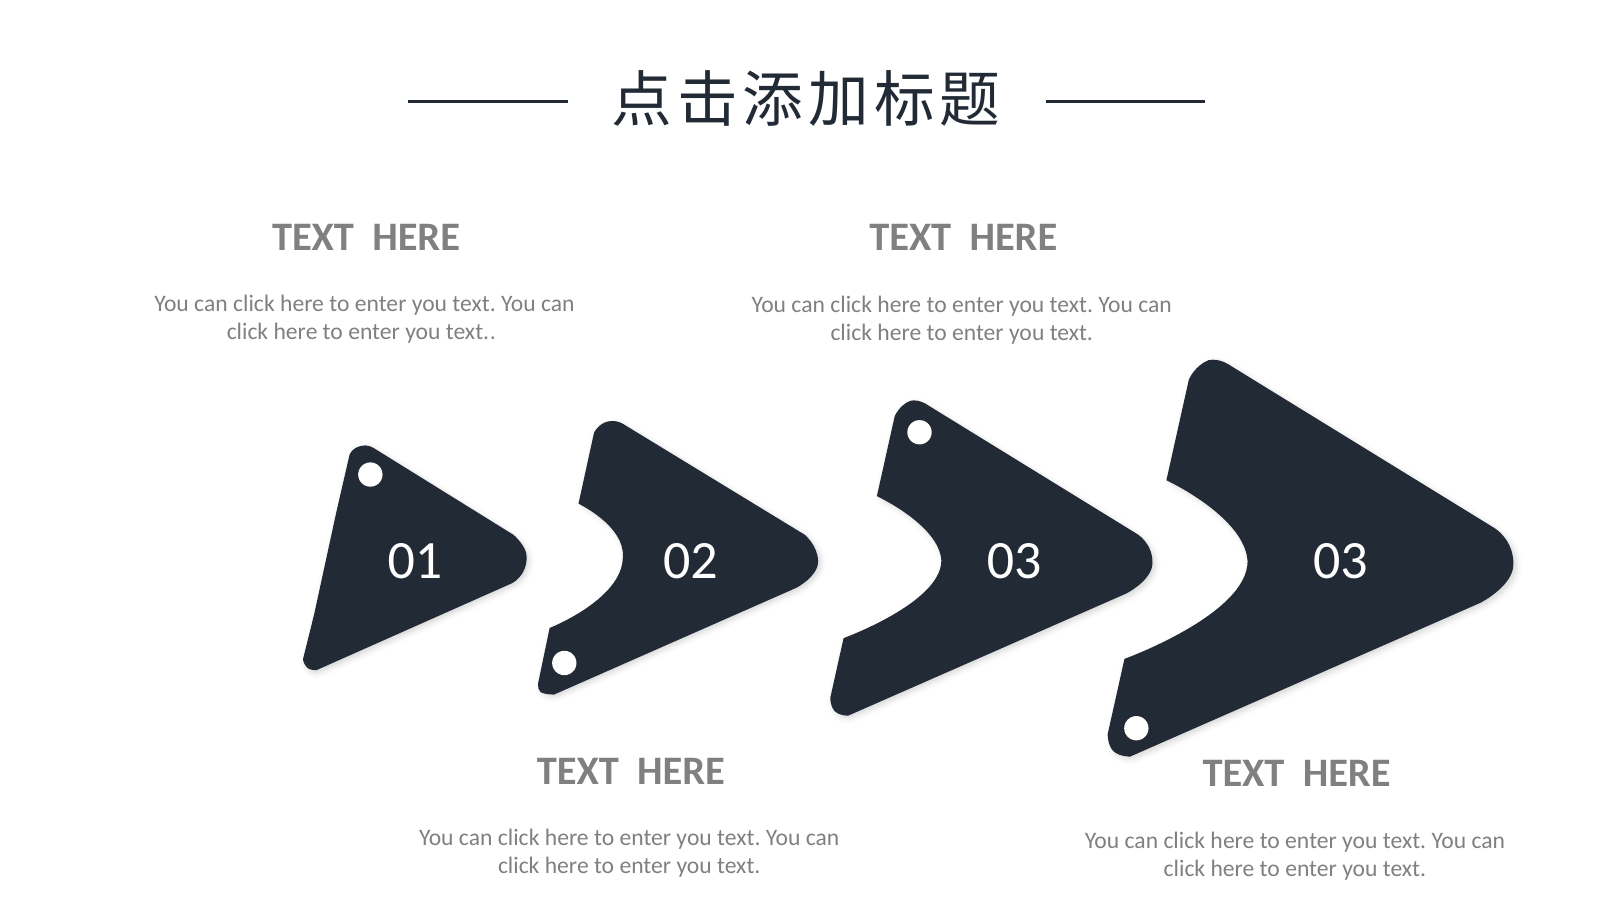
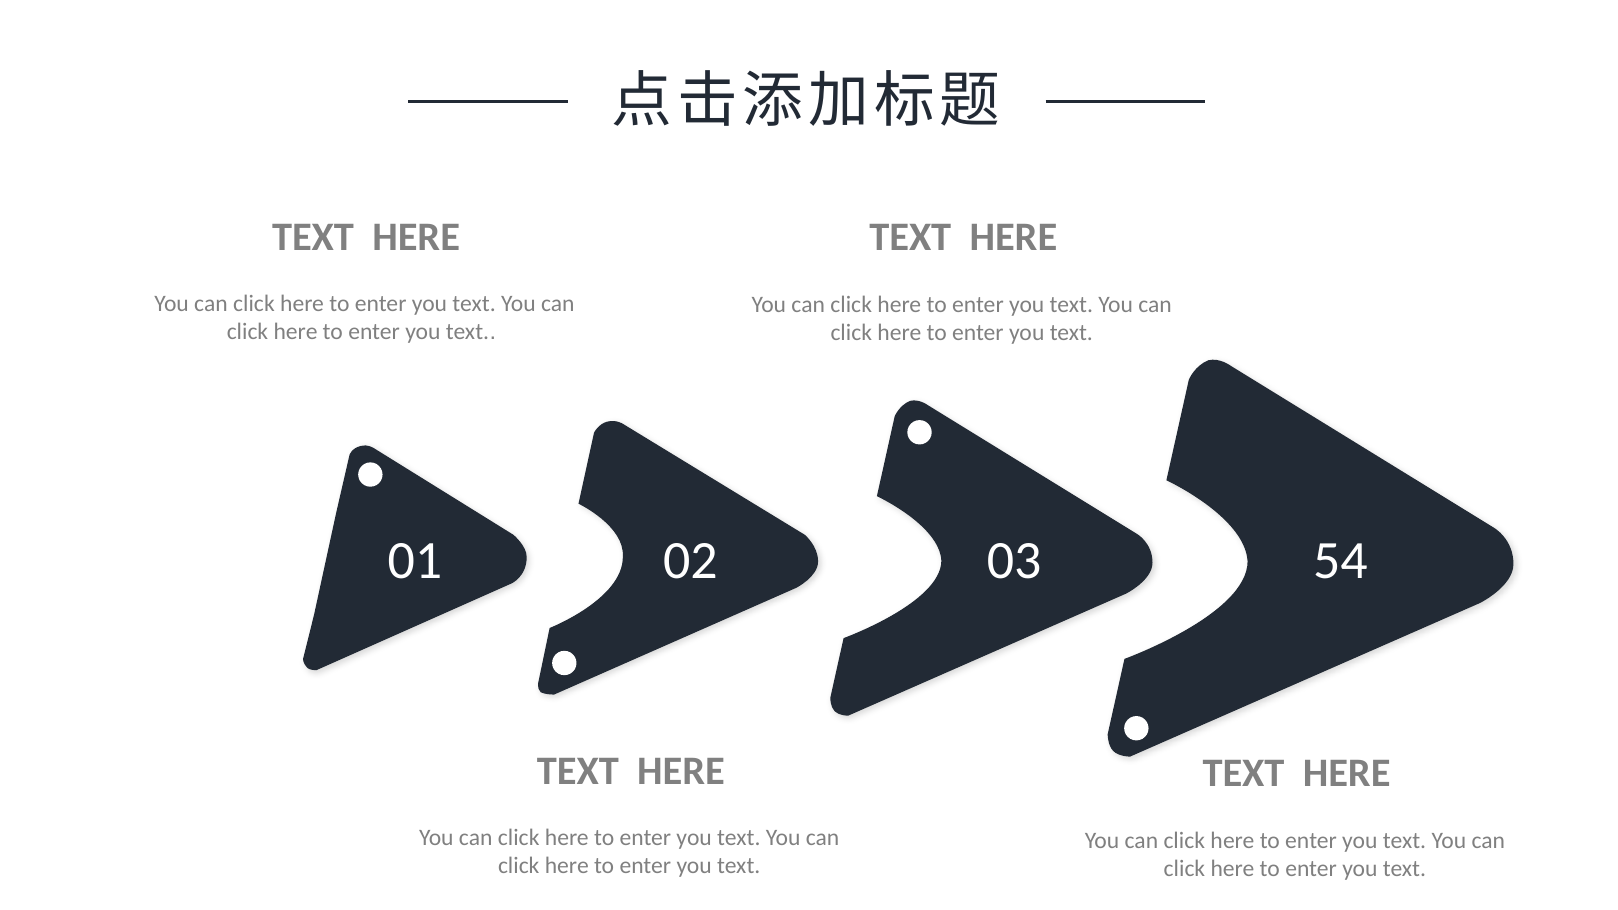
01 03: 03 -> 54
